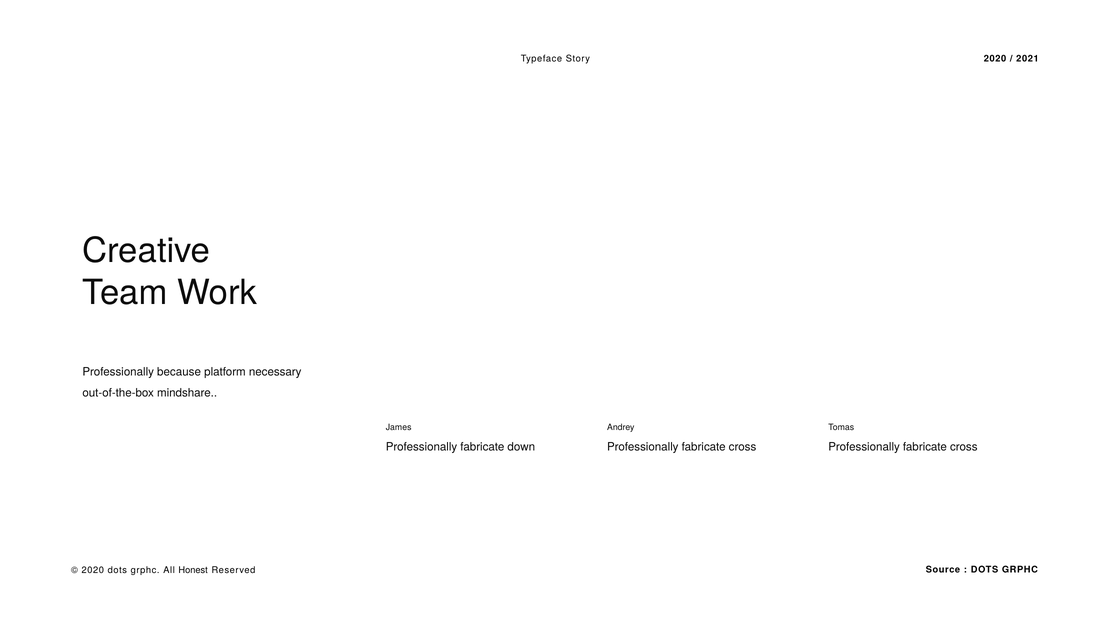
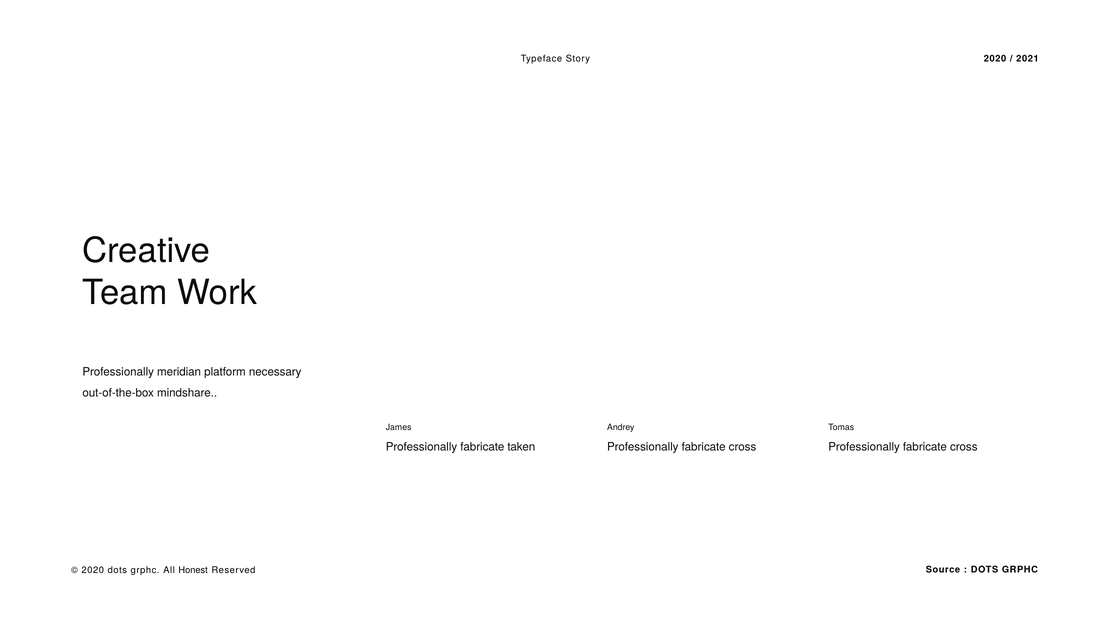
because: because -> meridian
down: down -> taken
